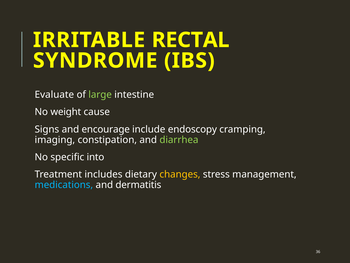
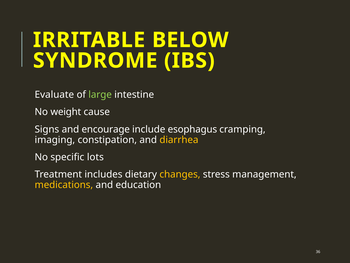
RECTAL: RECTAL -> BELOW
endoscopy: endoscopy -> esophagus
diarrhea colour: light green -> yellow
into: into -> lots
medications colour: light blue -> yellow
dermatitis: dermatitis -> education
